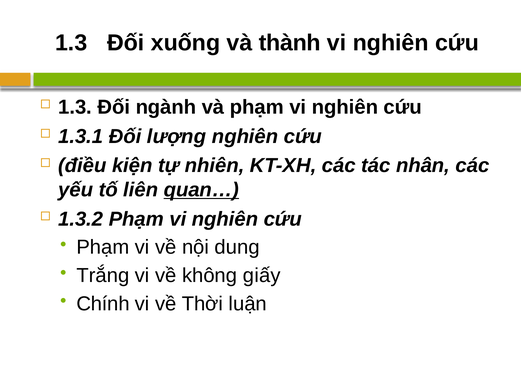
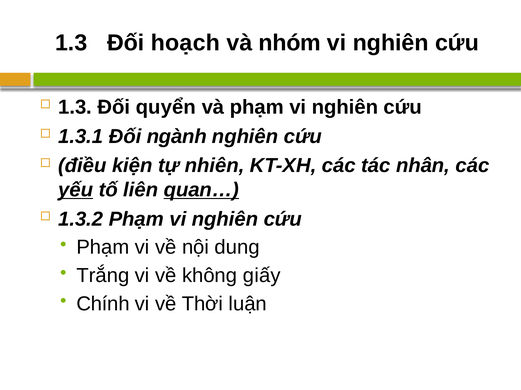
xuống: xuống -> hoạch
thành: thành -> nhóm
ngành: ngành -> quyển
lượng: lượng -> ngành
yếu underline: none -> present
